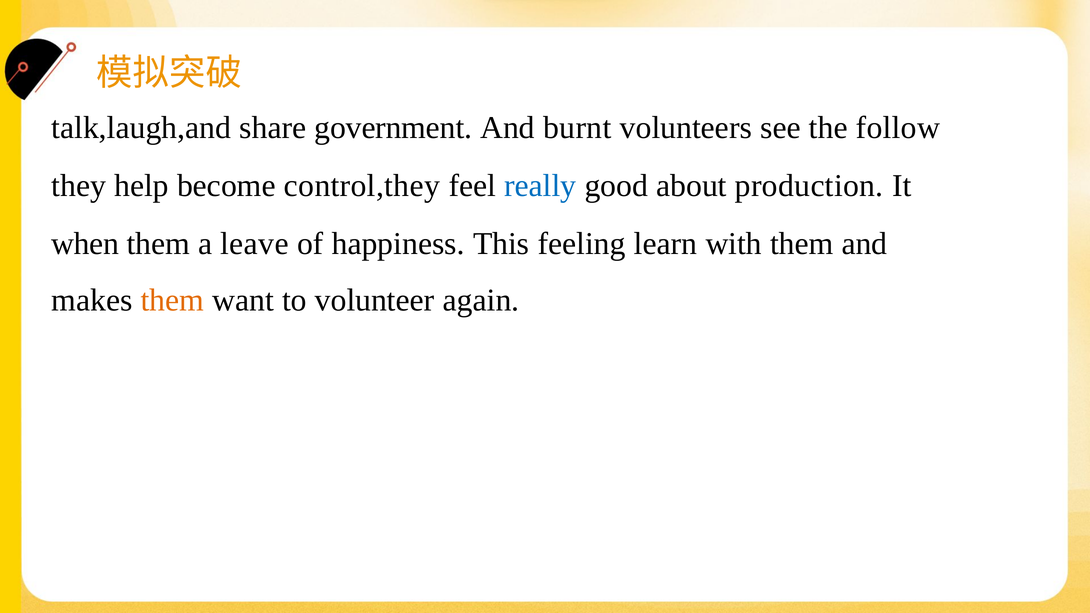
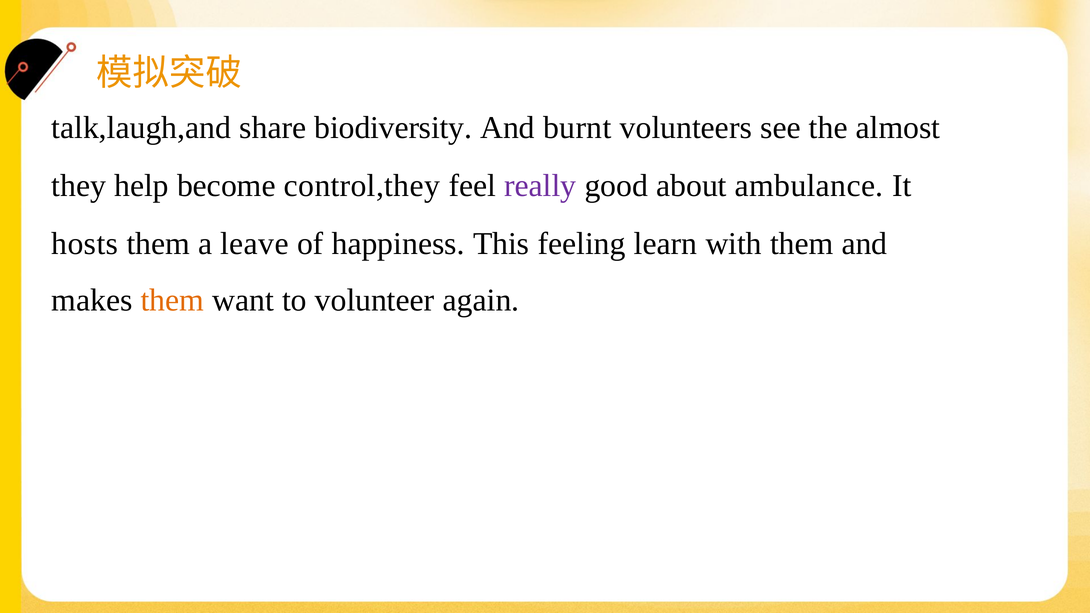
government: government -> biodiversity
follow: follow -> almost
really colour: blue -> purple
production: production -> ambulance
when: when -> hosts
